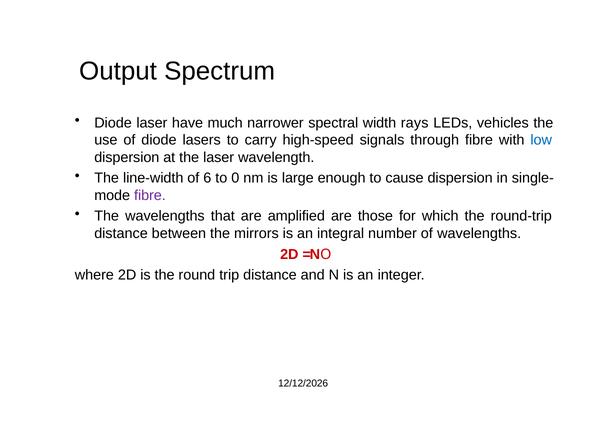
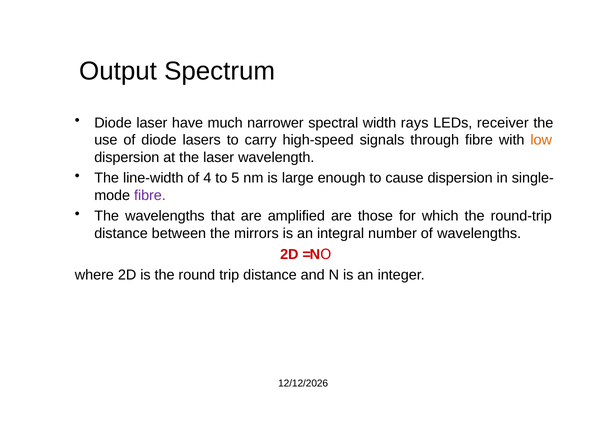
vehicles: vehicles -> receiver
low colour: blue -> orange
6: 6 -> 4
0: 0 -> 5
